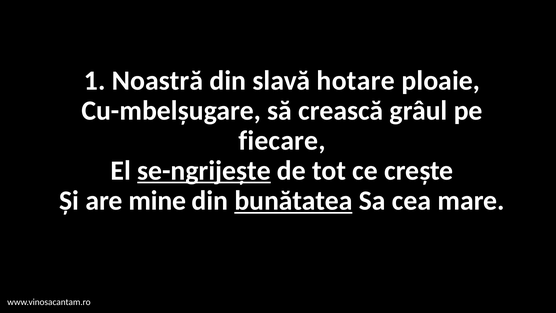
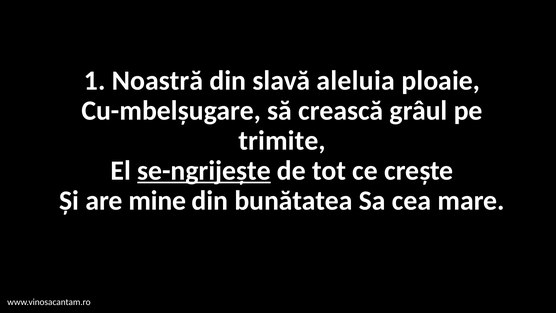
hotare: hotare -> aleluia
fiecare: fiecare -> trimite
bunătatea underline: present -> none
